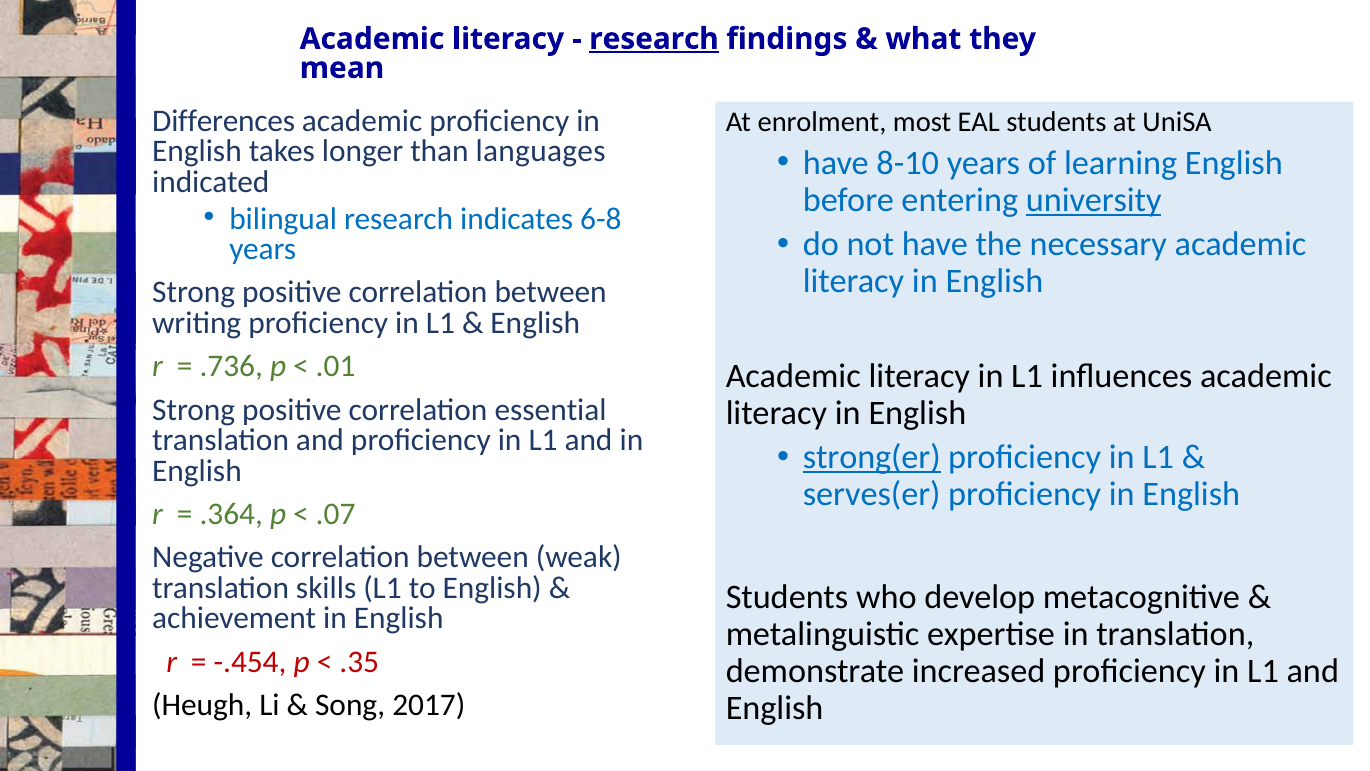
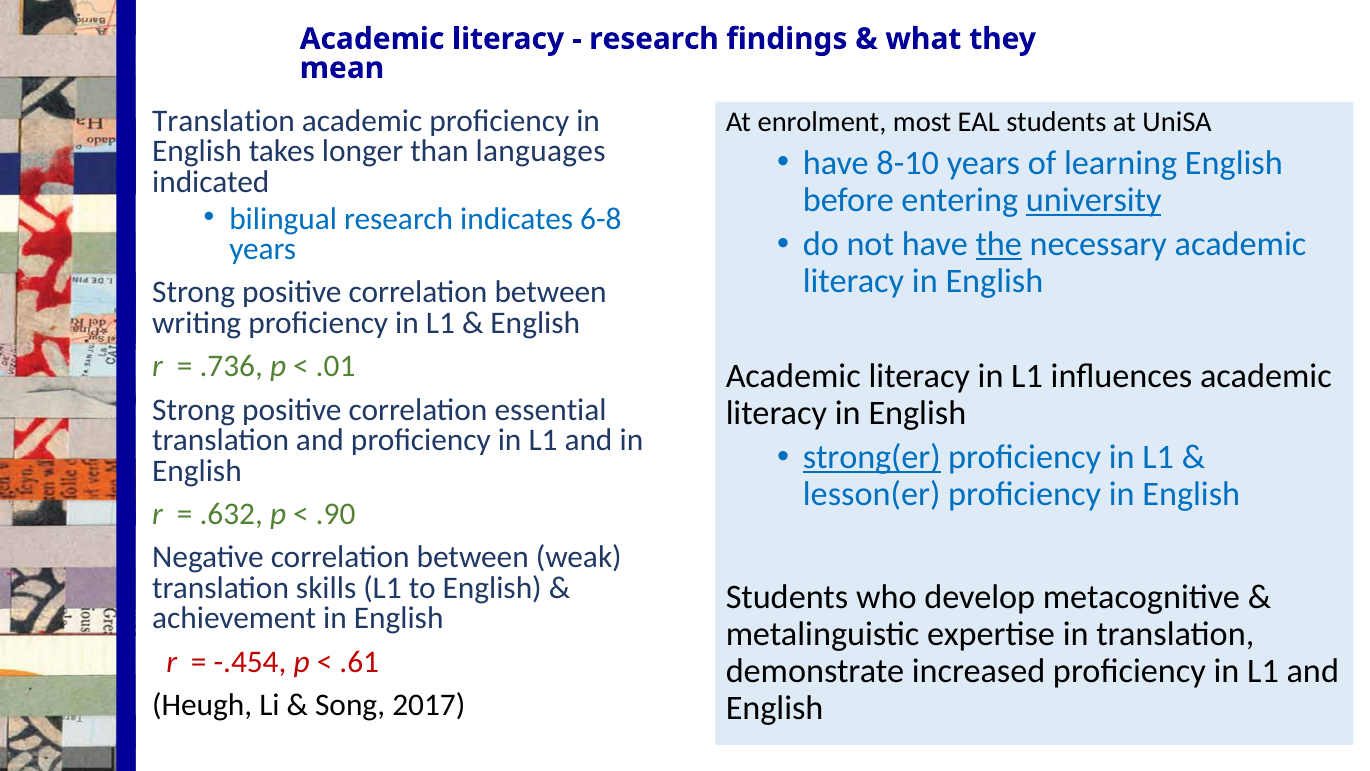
research at (654, 39) underline: present -> none
Differences at (224, 121): Differences -> Translation
the underline: none -> present
serves(er: serves(er -> lesson(er
.364: .364 -> .632
.07: .07 -> .90
.35: .35 -> .61
